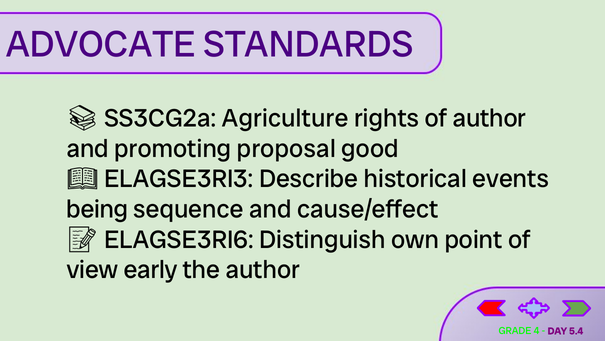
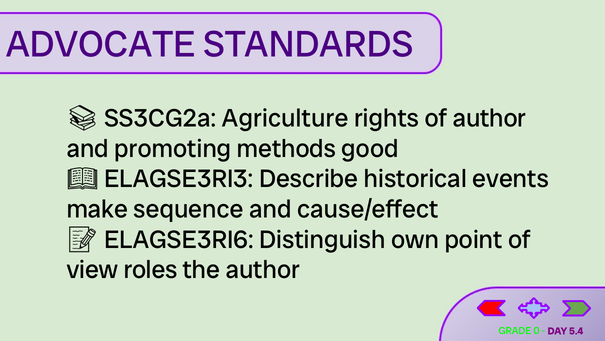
proposal: proposal -> methods
being: being -> make
early: early -> roles
4: 4 -> 0
